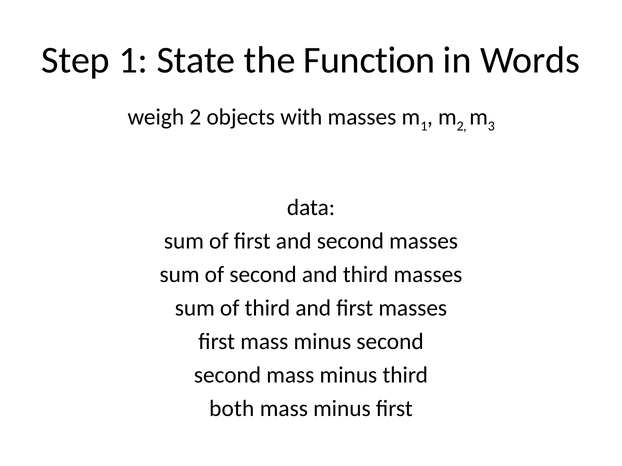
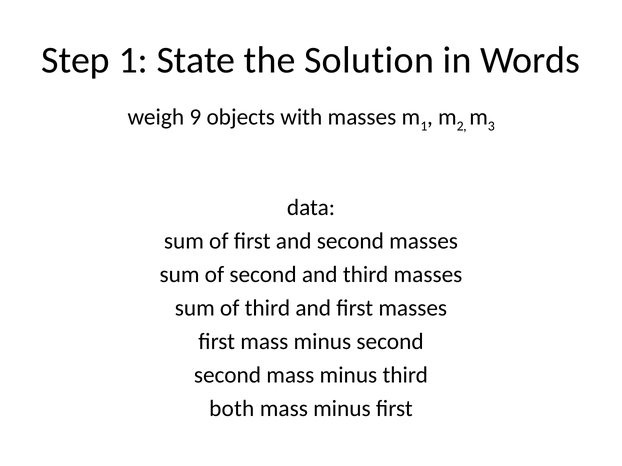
Function: Function -> Solution
weigh 2: 2 -> 9
